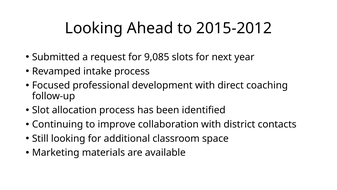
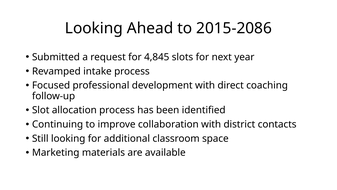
2015-2012: 2015-2012 -> 2015-2086
9,085: 9,085 -> 4,845
